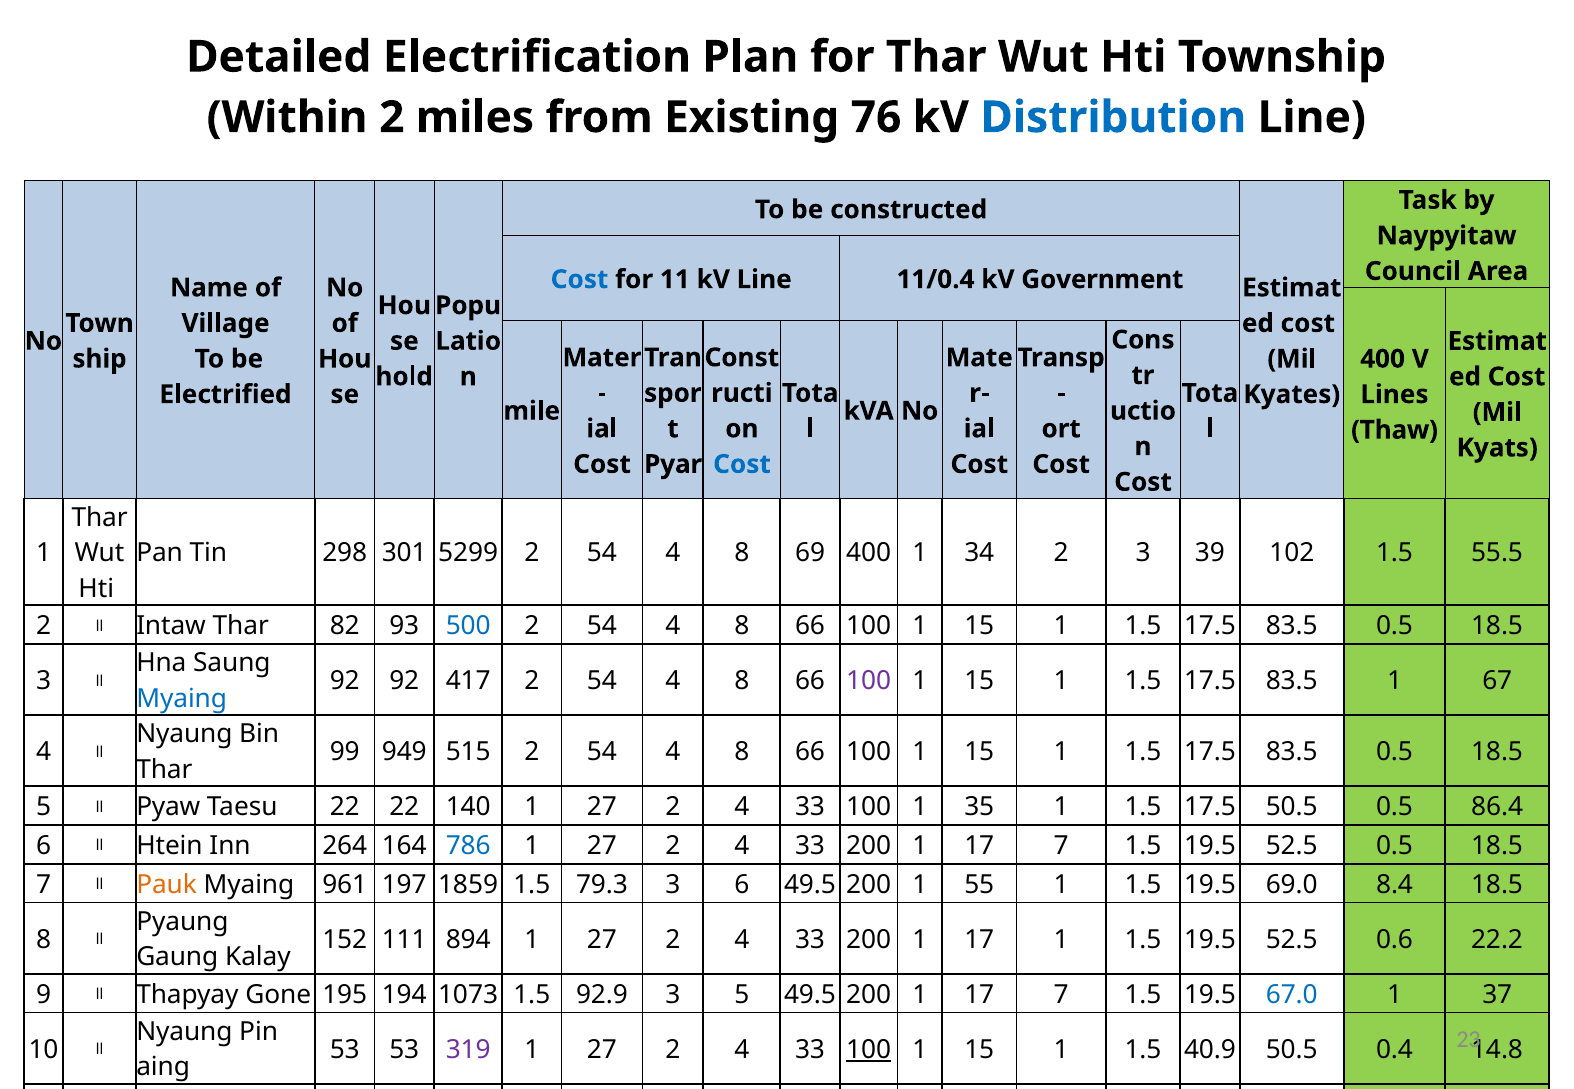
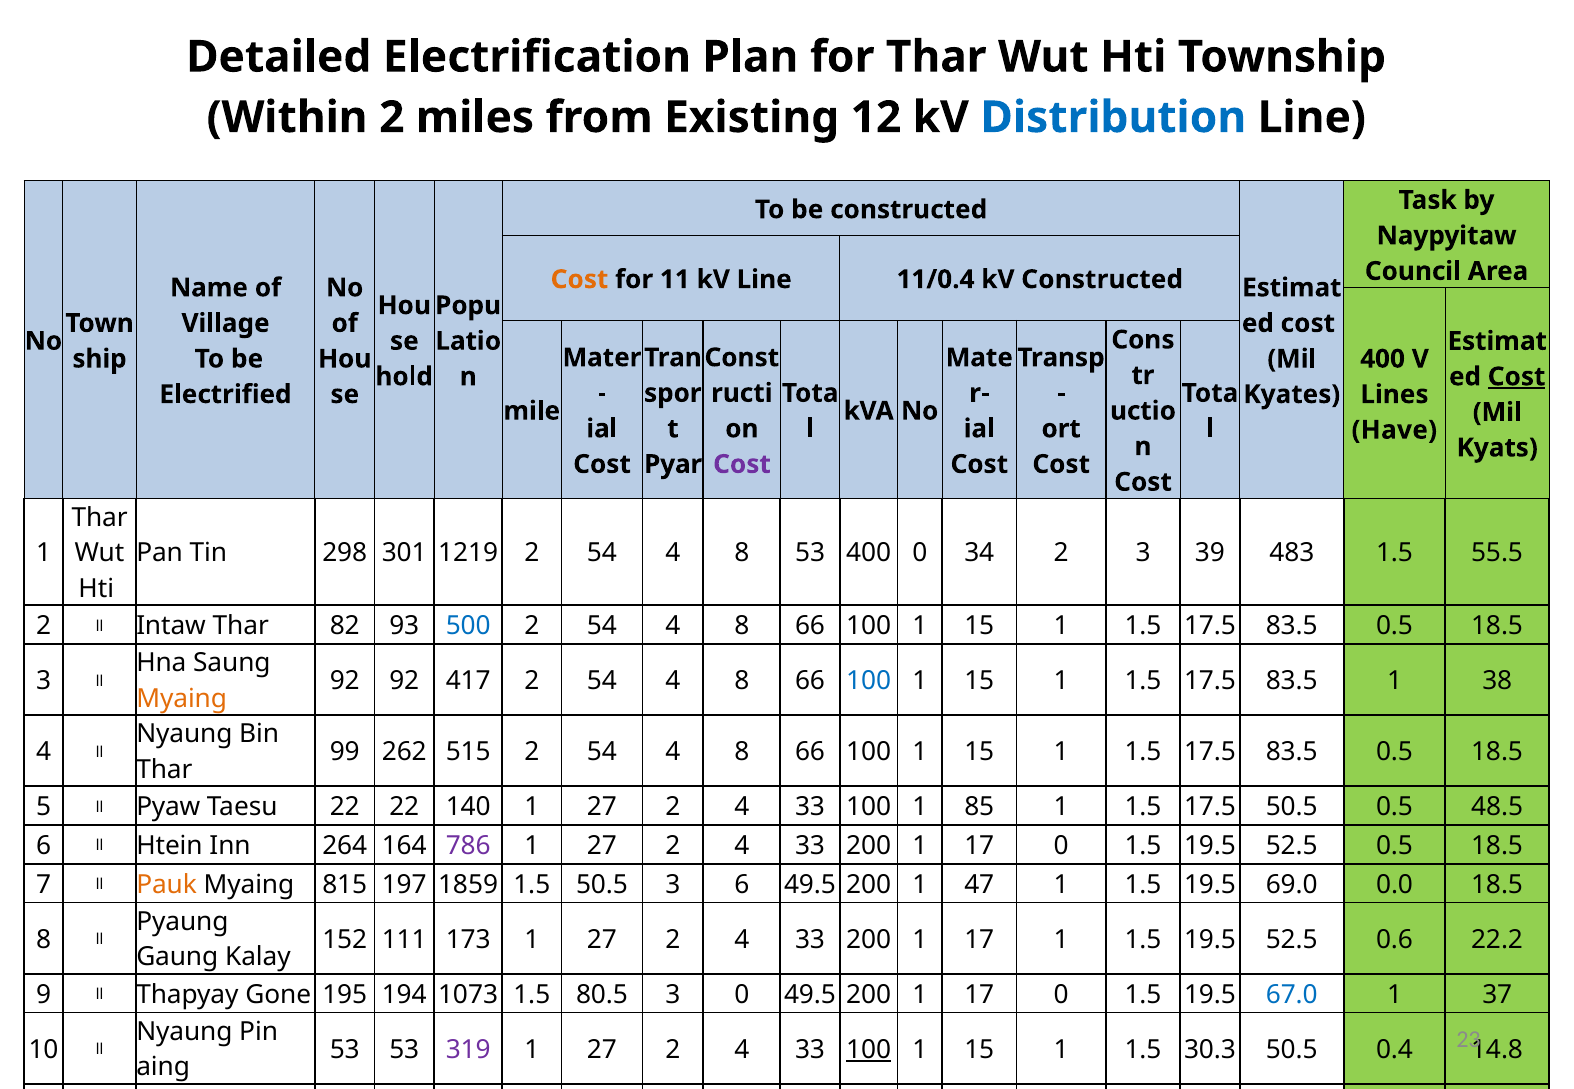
Existing 76: 76 -> 12
Cost at (579, 280) colour: blue -> orange
kV Government: Government -> Constructed
Cost at (1517, 377) underline: none -> present
Thaw: Thaw -> Have
Cost at (742, 465) colour: blue -> purple
5299: 5299 -> 1219
8 69: 69 -> 53
400 1: 1 -> 0
102: 102 -> 483
100 at (869, 681) colour: purple -> blue
67: 67 -> 38
Myaing at (182, 699) colour: blue -> orange
949: 949 -> 262
35: 35 -> 85
86.4: 86.4 -> 48.5
786 colour: blue -> purple
7 at (1061, 846): 7 -> 0
961: 961 -> 815
1.5 79.3: 79.3 -> 50.5
1 55: 55 -> 47
8.4: 8.4 -> 0.0
894: 894 -> 173
92.9: 92.9 -> 80.5
3 5: 5 -> 0
7 at (1061, 995): 7 -> 0
40.9: 40.9 -> 30.3
